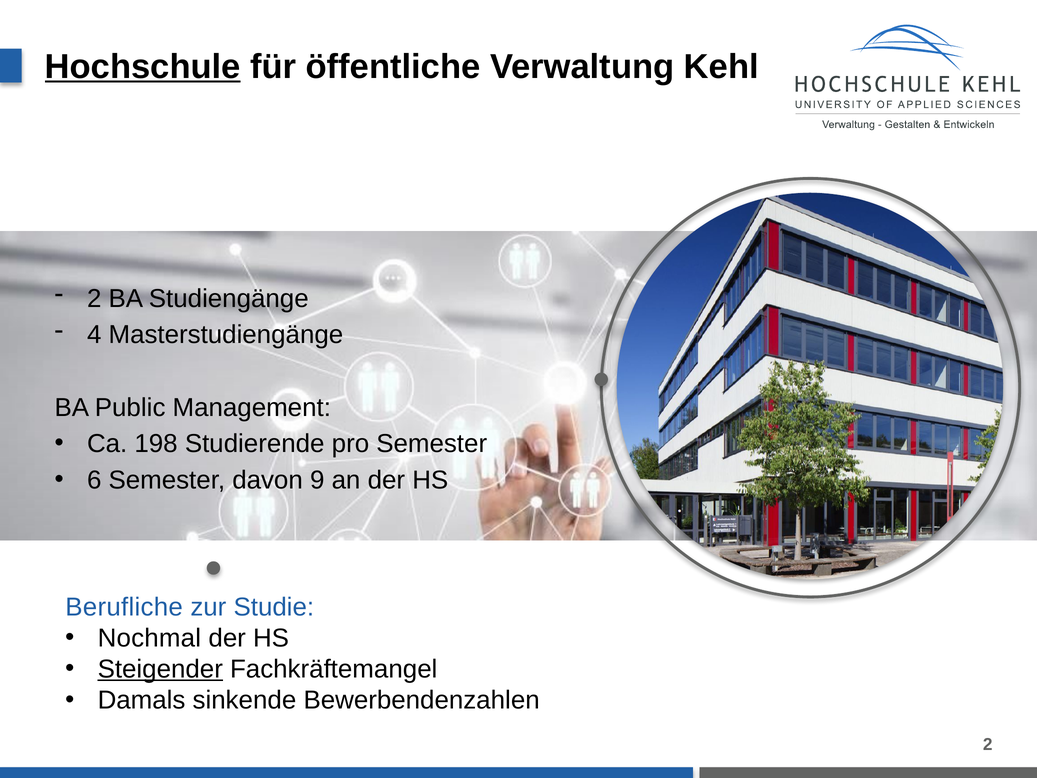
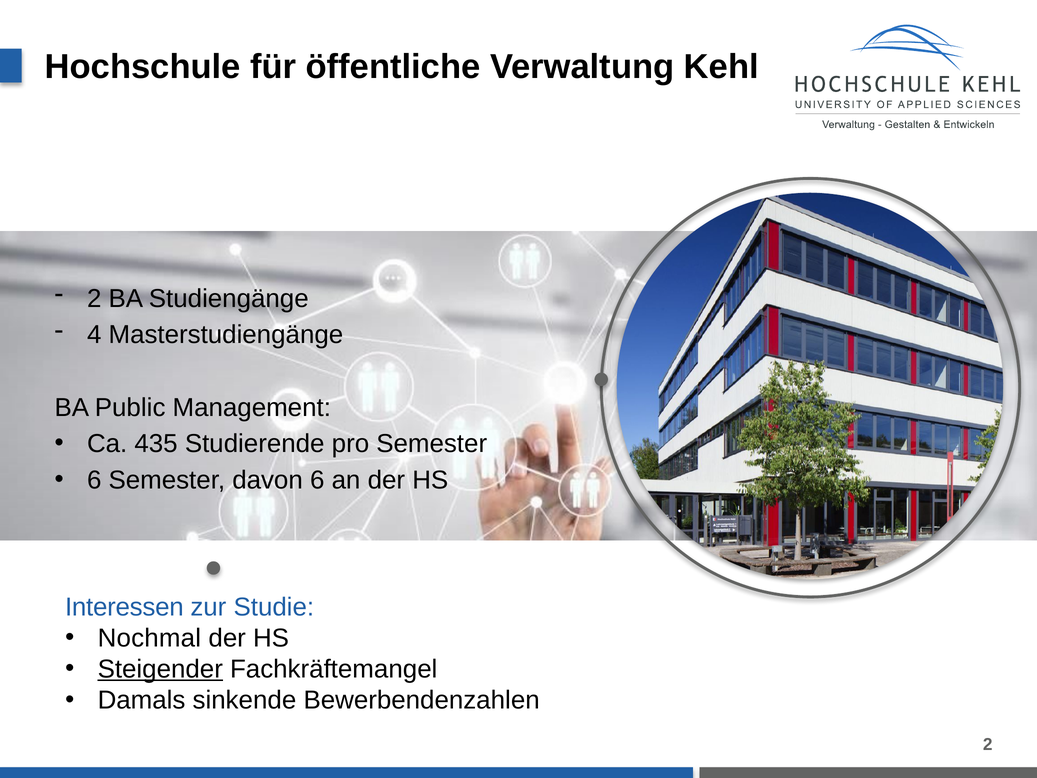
Hochschule underline: present -> none
198: 198 -> 435
davon 9: 9 -> 6
Berufliche: Berufliche -> Interessen
